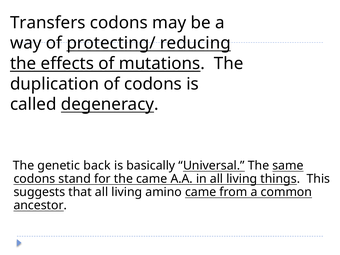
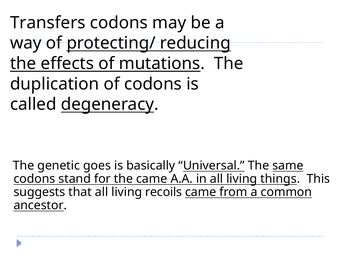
back: back -> goes
amino: amino -> recoils
